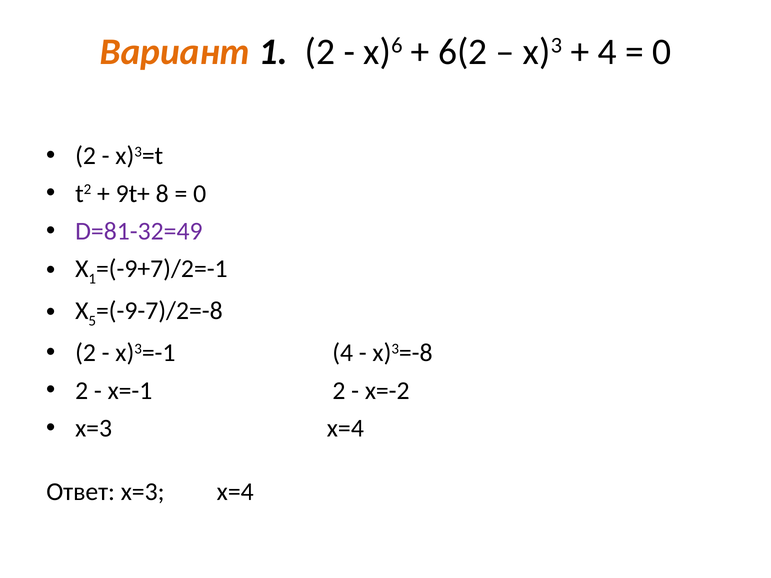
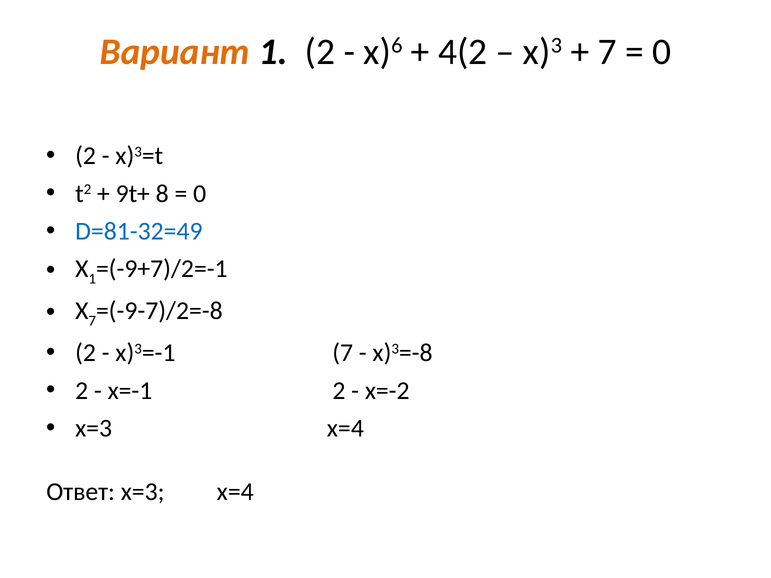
6(2: 6(2 -> 4(2
4 at (607, 52): 4 -> 7
D=81-32=49 colour: purple -> blue
5 at (92, 321): 5 -> 7
х)3=-1 4: 4 -> 7
